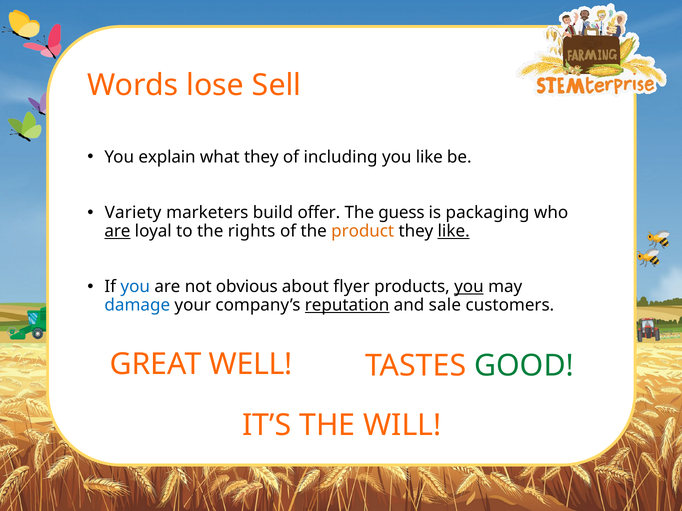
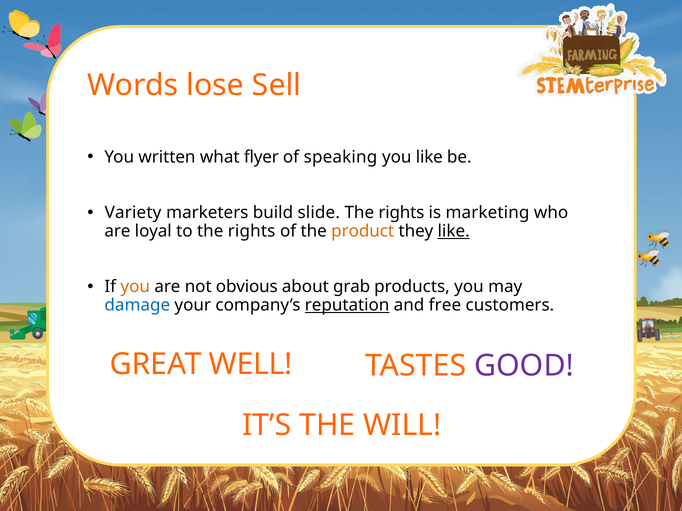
explain: explain -> written
what they: they -> flyer
including: including -> speaking
offer: offer -> slide
guess at (401, 213): guess -> rights
packaging: packaging -> marketing
are at (117, 231) underline: present -> none
you at (135, 287) colour: blue -> orange
flyer: flyer -> grab
you at (469, 287) underline: present -> none
sale: sale -> free
GOOD colour: green -> purple
